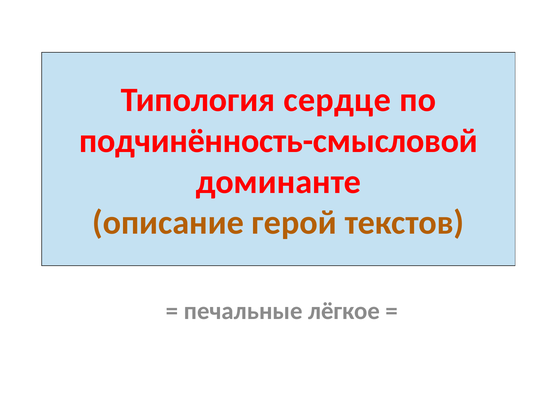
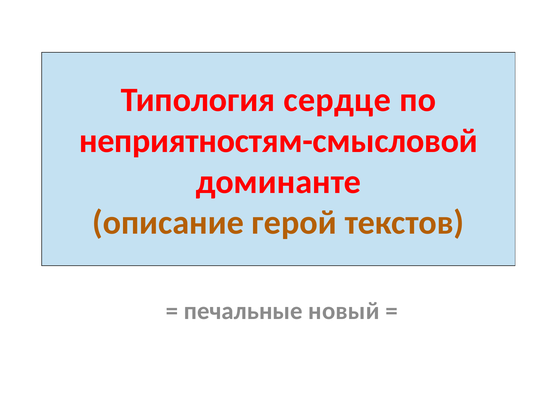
подчинённость-смысловой: подчинённость-смысловой -> неприятностям-смысловой
лёгкое: лёгкое -> новый
